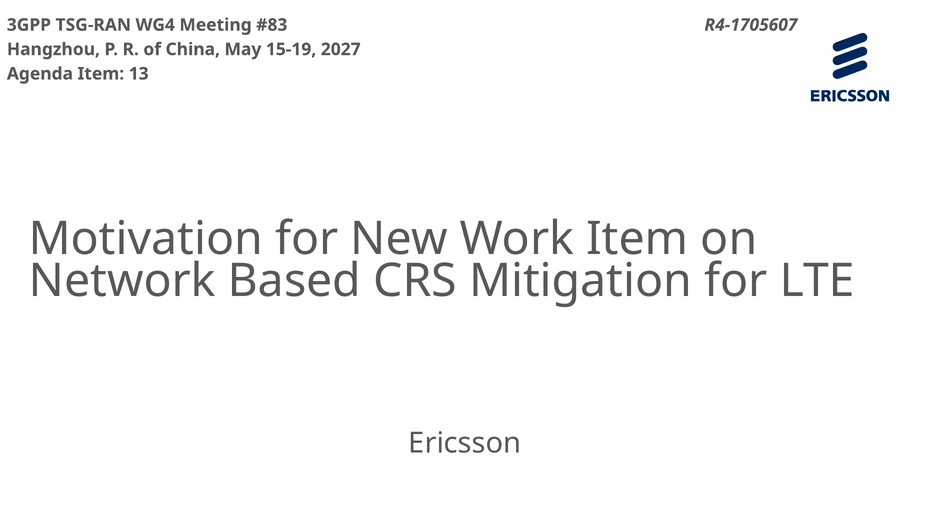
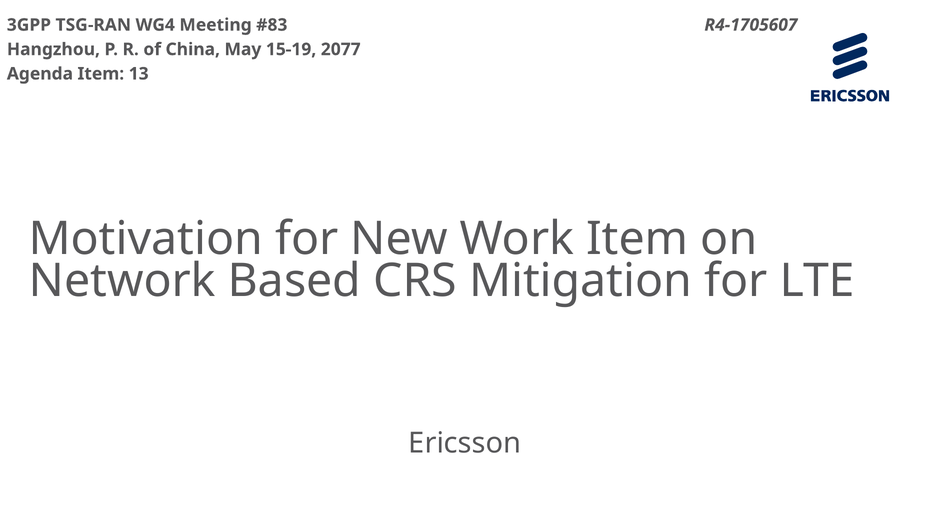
2027: 2027 -> 2077
